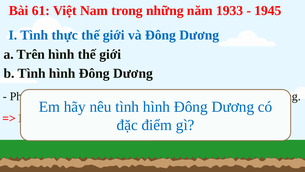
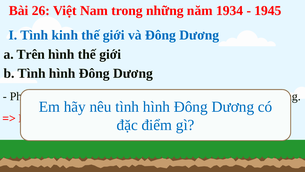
61: 61 -> 26
1933: 1933 -> 1934
thực: thực -> kinh
